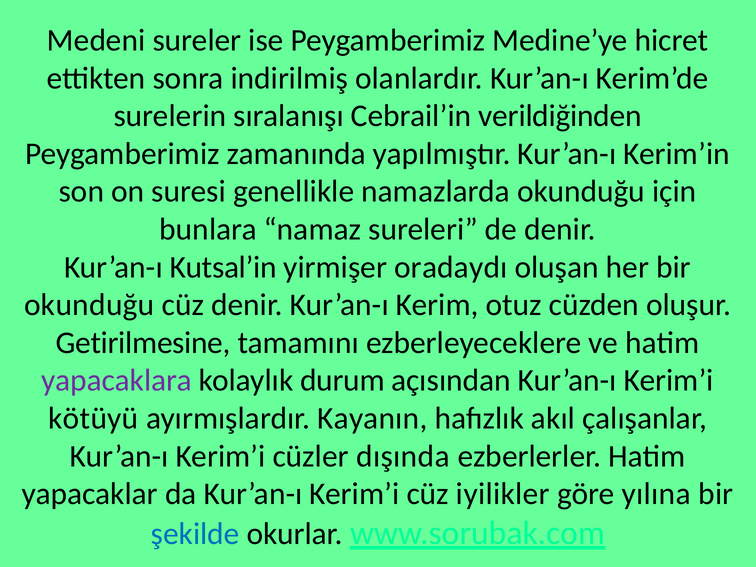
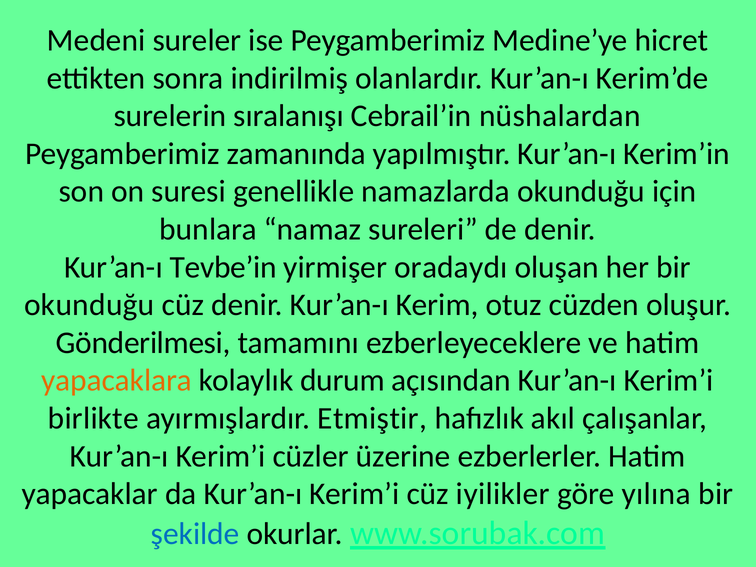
verildiğinden: verildiğinden -> nüshalardan
Kutsal’in: Kutsal’in -> Tevbe’in
Getirilmesine: Getirilmesine -> Gönderilmesi
yapacaklara colour: purple -> orange
kötüyü: kötüyü -> birlikte
Kayanın: Kayanın -> Etmiştir
dışında: dışında -> üzerine
